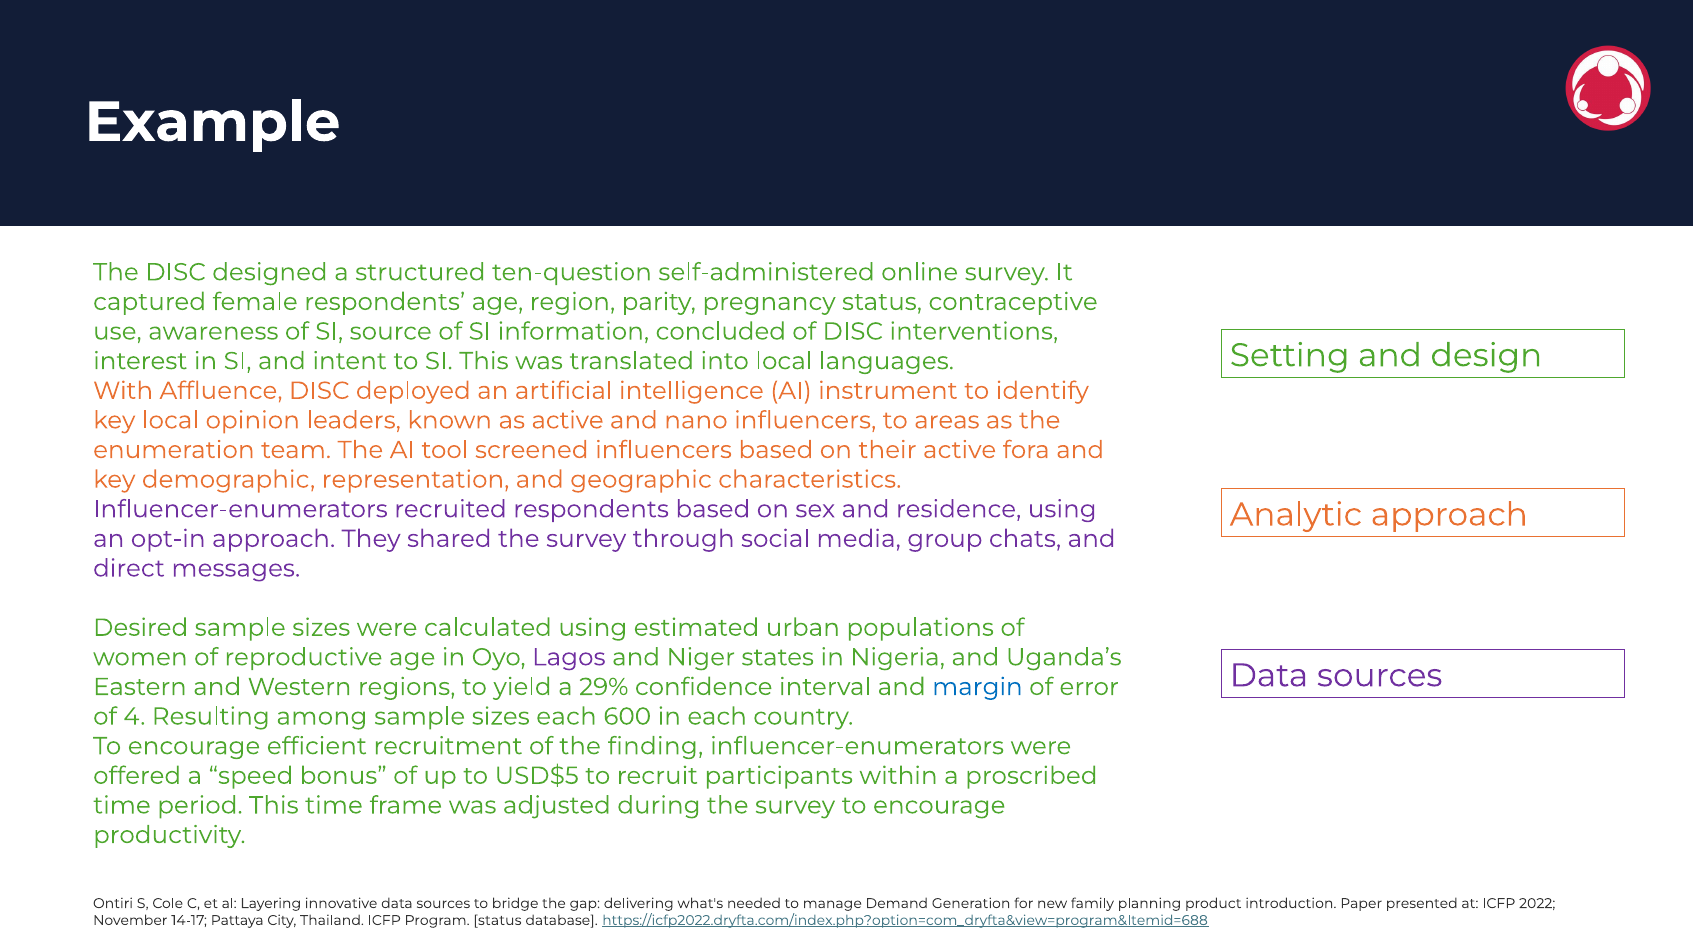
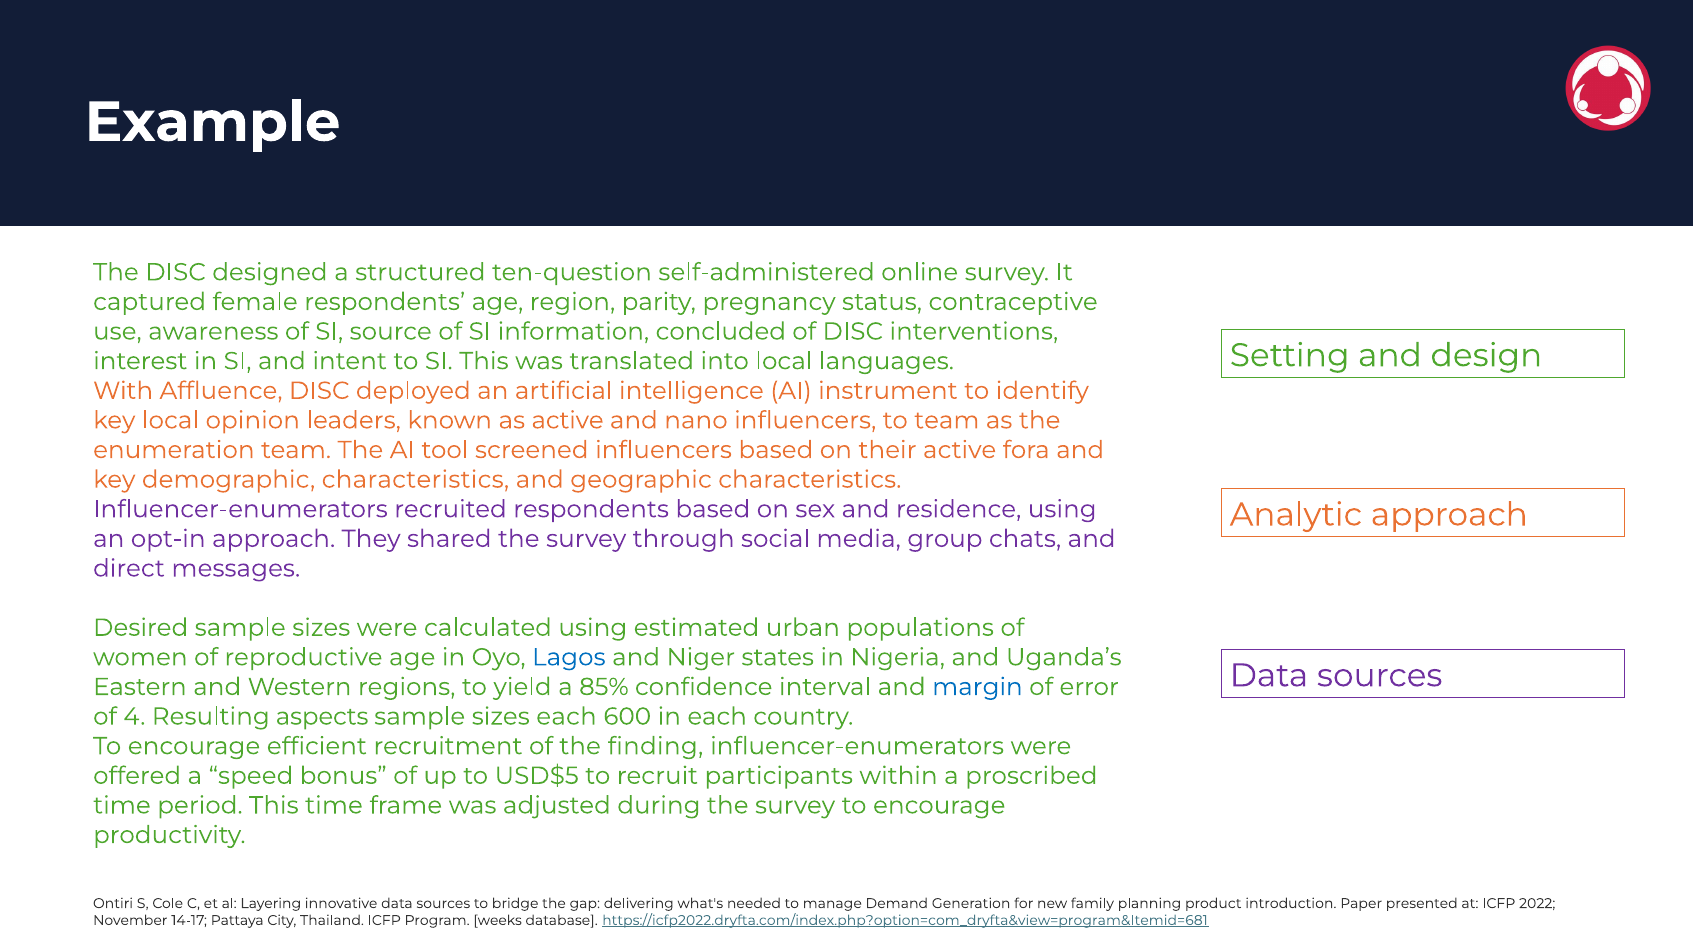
to areas: areas -> team
demographic representation: representation -> characteristics
Lagos colour: purple -> blue
29%: 29% -> 85%
among: among -> aspects
Program status: status -> weeks
https://icfp2022.dryfta.com/index.php?option=com_dryfta&view=program&Itemid=688: https://icfp2022.dryfta.com/index.php?option=com_dryfta&view=program&Itemid=688 -> https://icfp2022.dryfta.com/index.php?option=com_dryfta&view=program&Itemid=681
